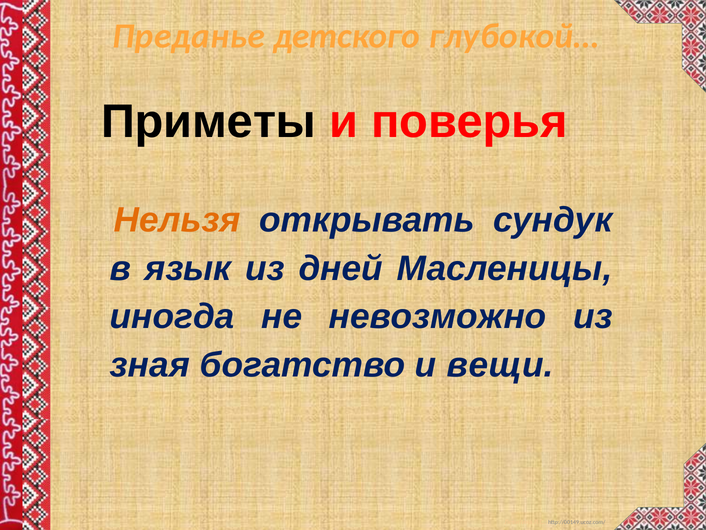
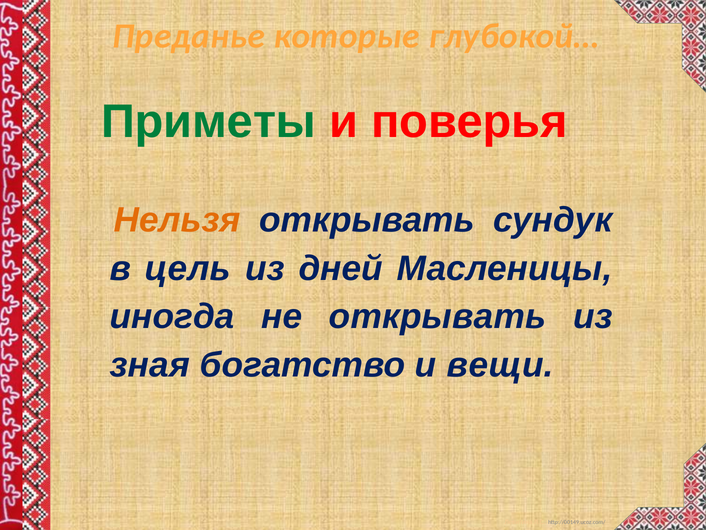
детского: детского -> которые
Приметы colour: black -> green
язык: язык -> цель
не невозможно: невозможно -> открывать
